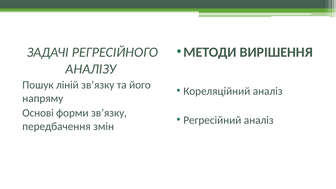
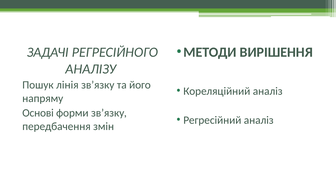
ліній: ліній -> лінія
